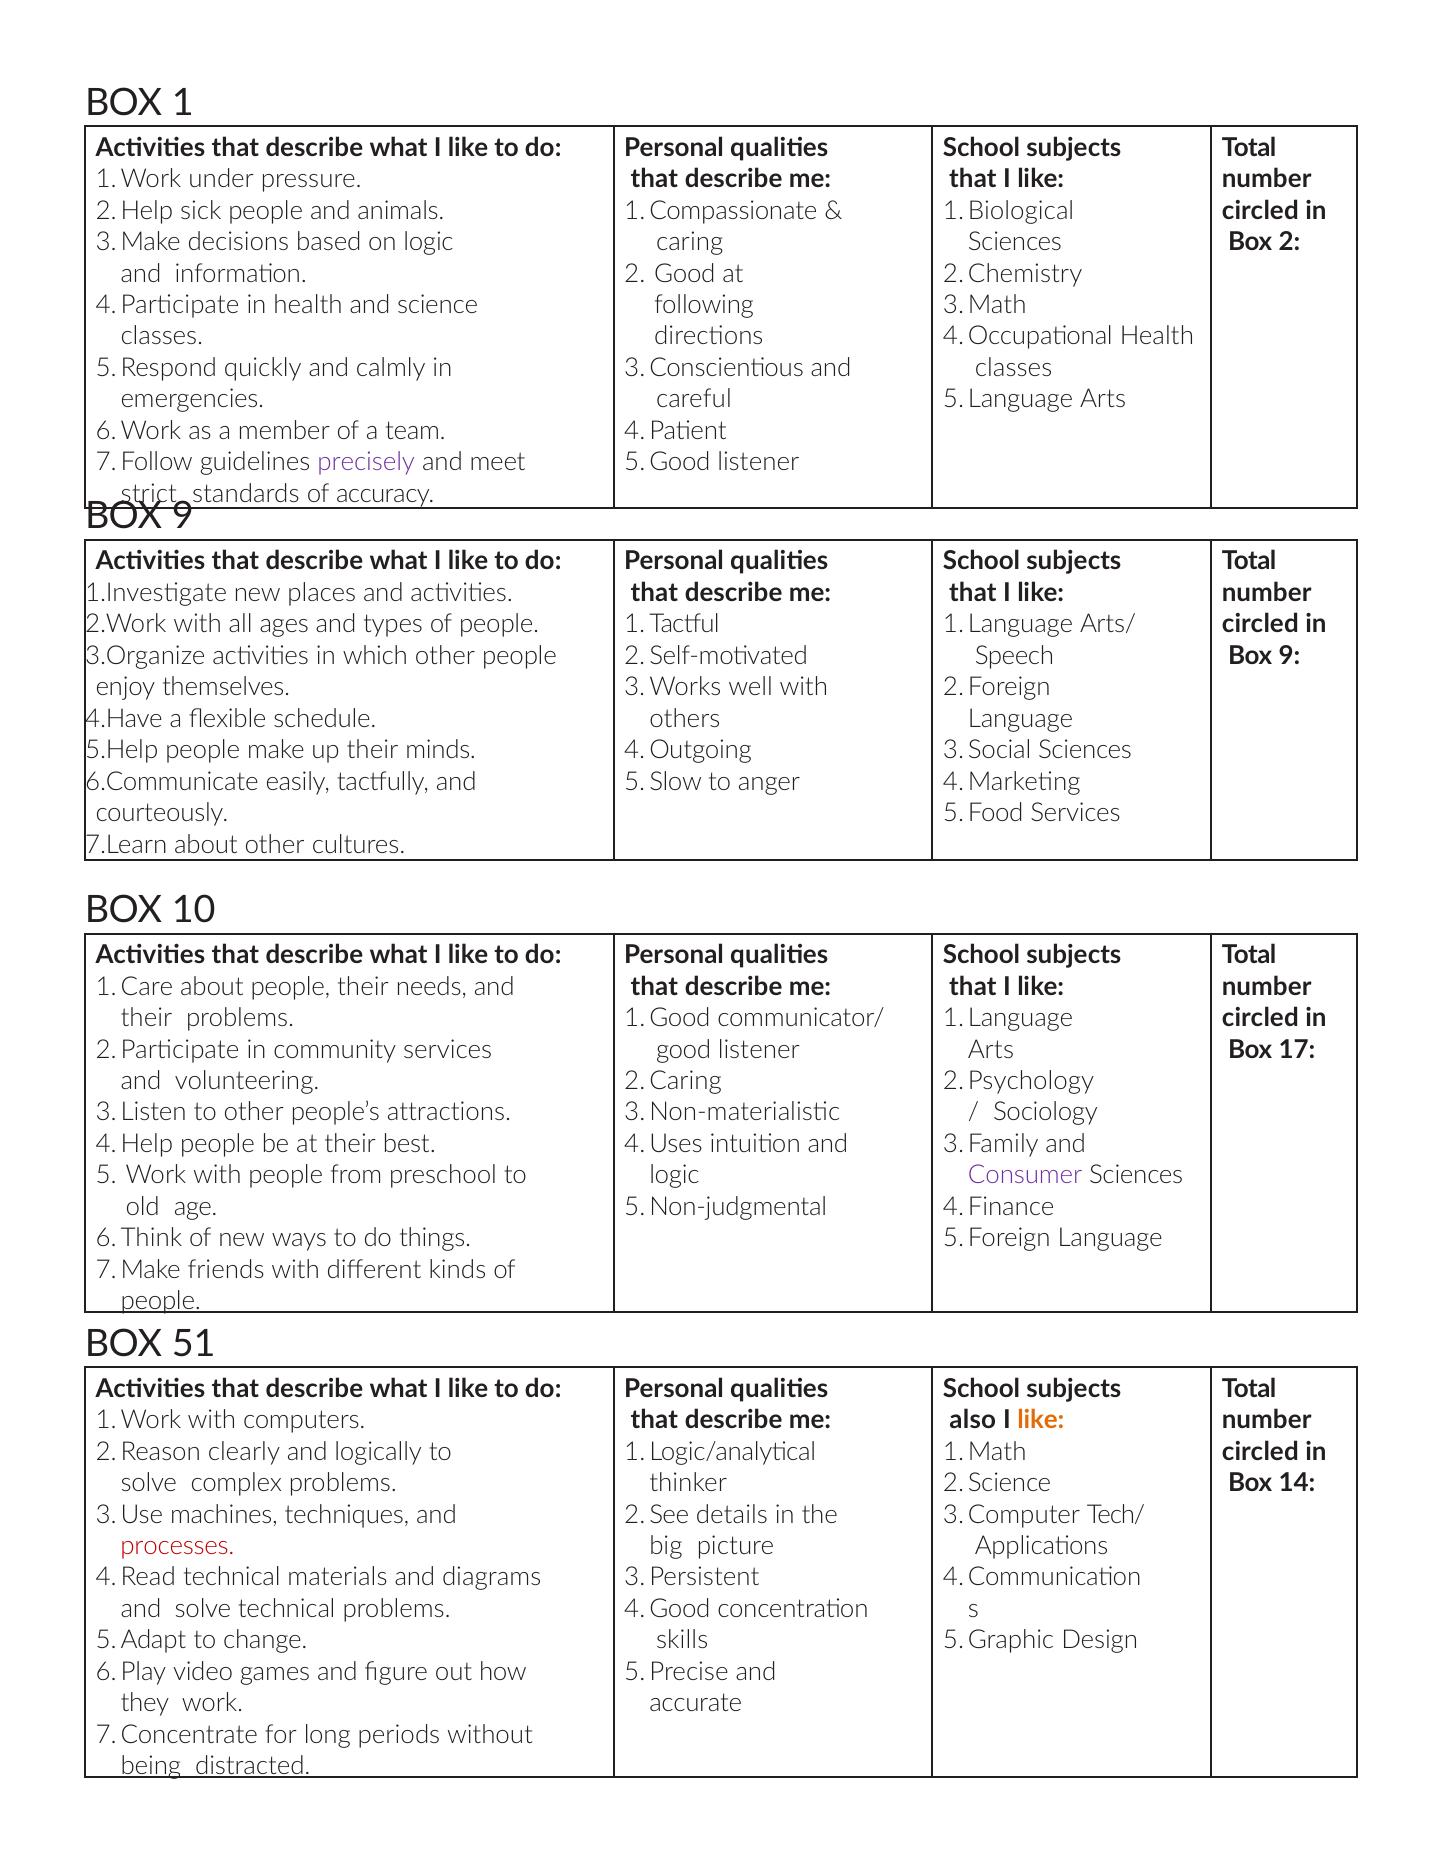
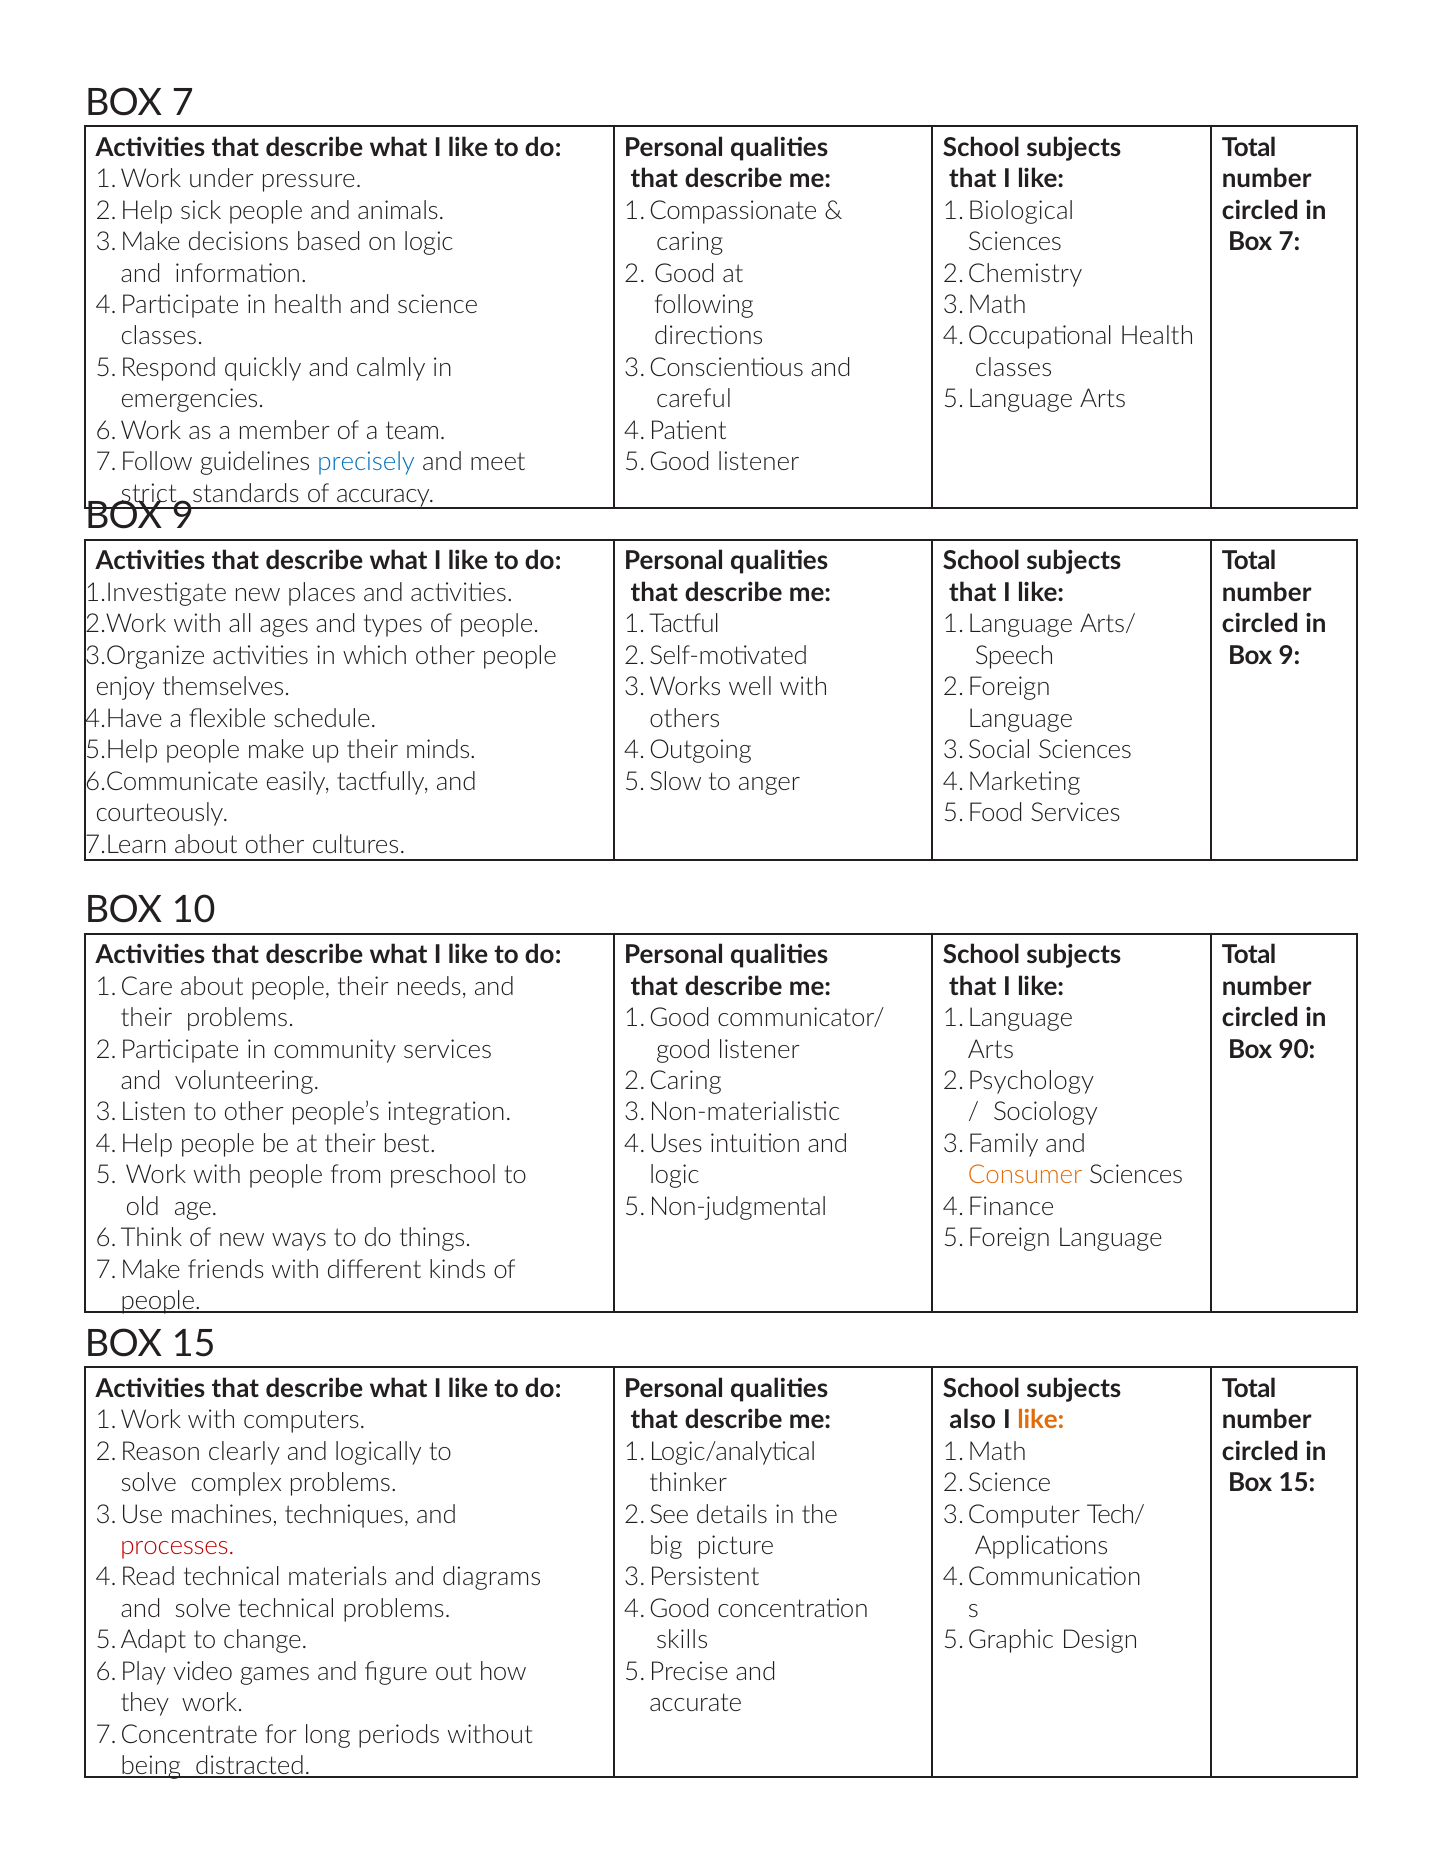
1 at (183, 103): 1 -> 7
2 at (1289, 242): 2 -> 7
precisely colour: purple -> blue
17: 17 -> 90
attractions: attractions -> integration
Consumer colour: purple -> orange
51 at (194, 1344): 51 -> 15
14 at (1297, 1483): 14 -> 15
